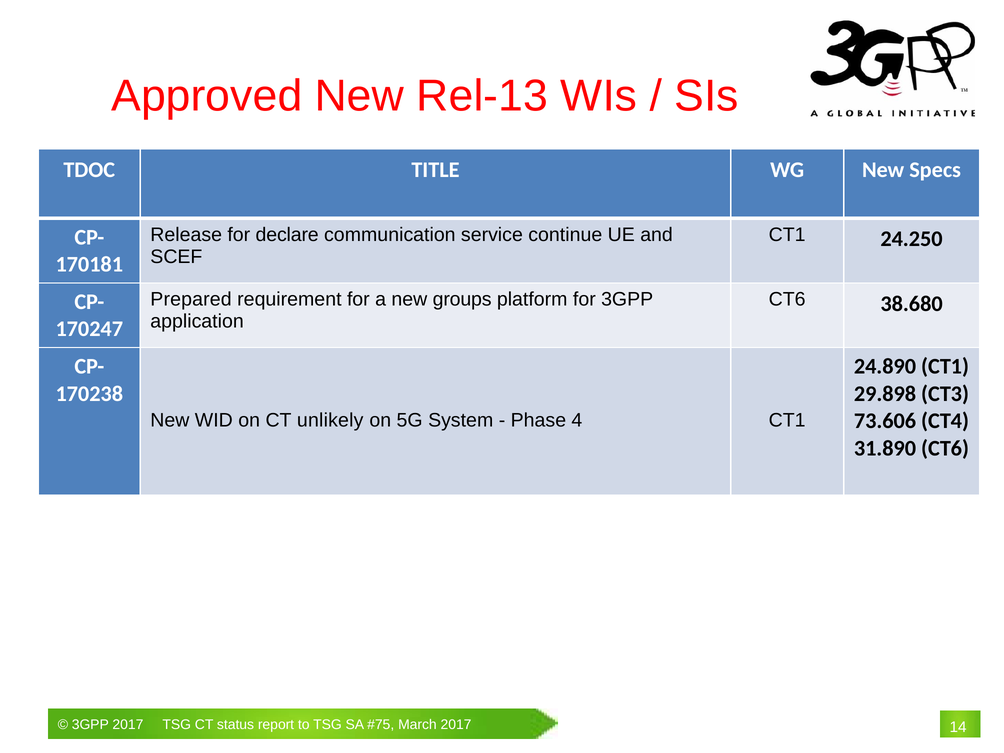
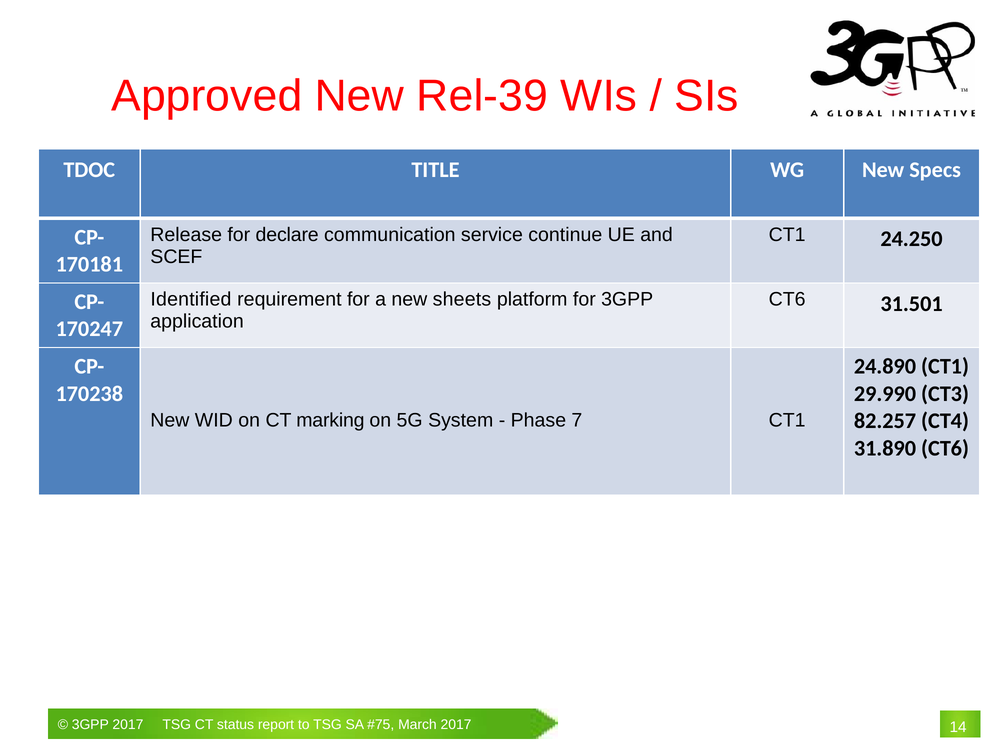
Rel-13: Rel-13 -> Rel-39
Prepared: Prepared -> Identified
groups: groups -> sheets
38.680: 38.680 -> 31.501
29.898: 29.898 -> 29.990
unlikely: unlikely -> marking
4: 4 -> 7
73.606: 73.606 -> 82.257
